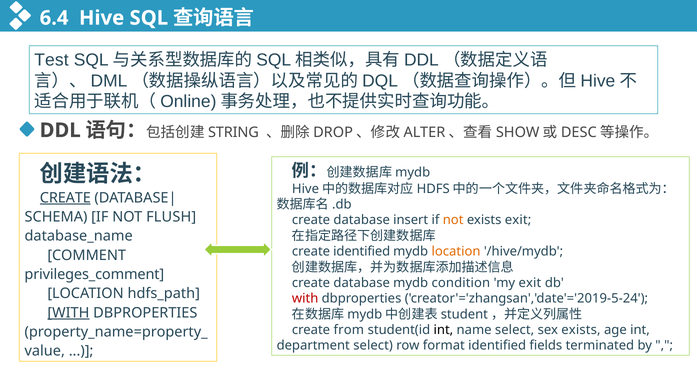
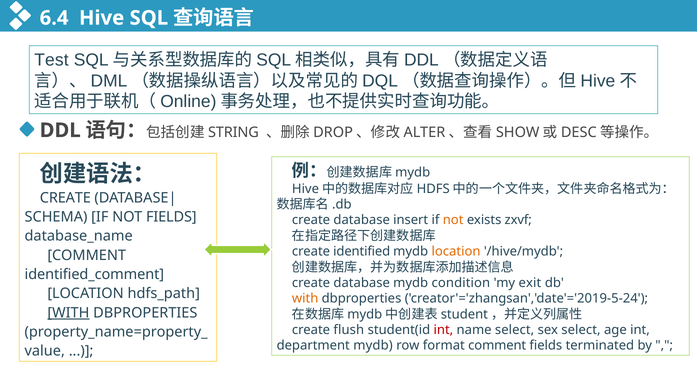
CREATE at (65, 198) underline: present -> none
NOT FLUSH: FLUSH -> FIELDS
exists exit: exit -> zxvf
privileges_comment: privileges_comment -> identified_comment
with at (305, 299) colour: red -> orange
from: from -> flush
int at (443, 330) colour: black -> red
sex exists: exists -> select
department select: select -> mydb
format identified: identified -> comment
